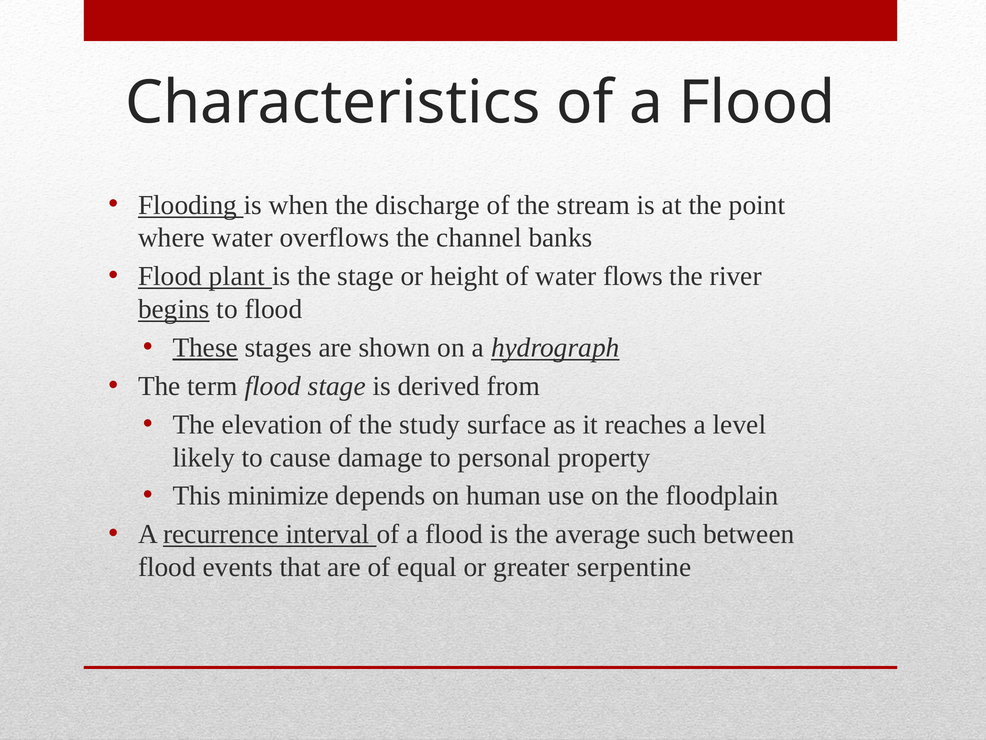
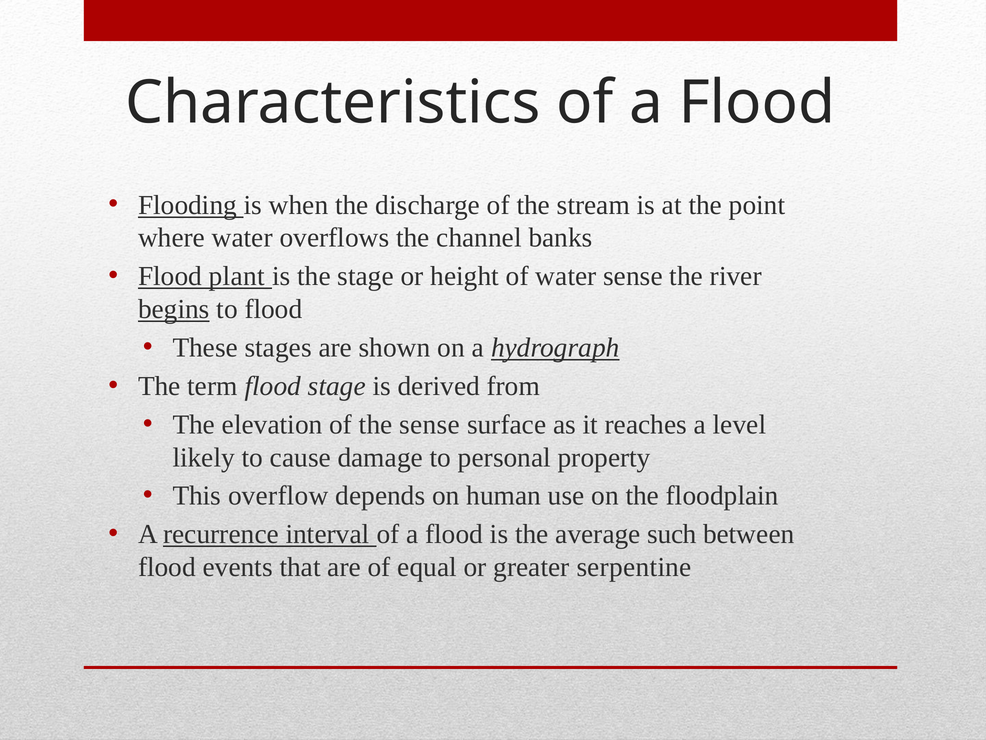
water flows: flows -> sense
These underline: present -> none
the study: study -> sense
minimize: minimize -> overflow
